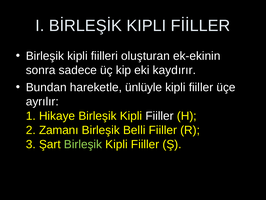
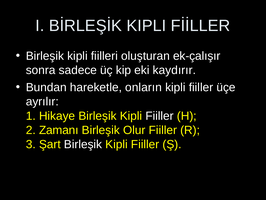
ek-ekinin: ek-ekinin -> ek-çalışır
ünlüyle: ünlüyle -> onların
Belli: Belli -> Olur
Birleşik at (83, 144) colour: light green -> white
